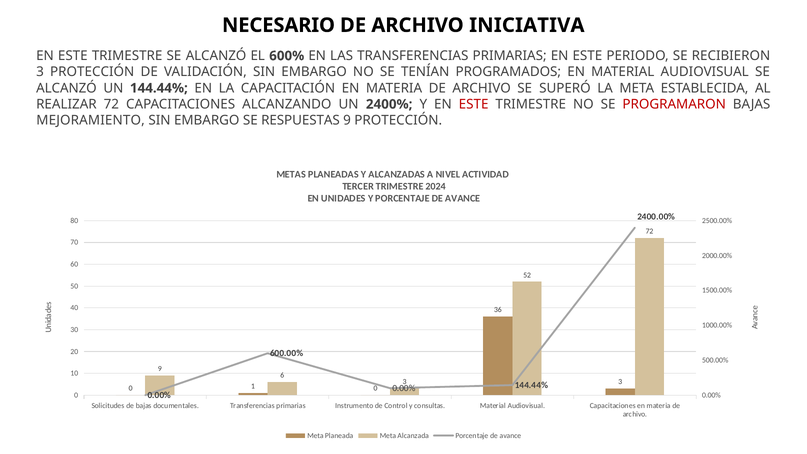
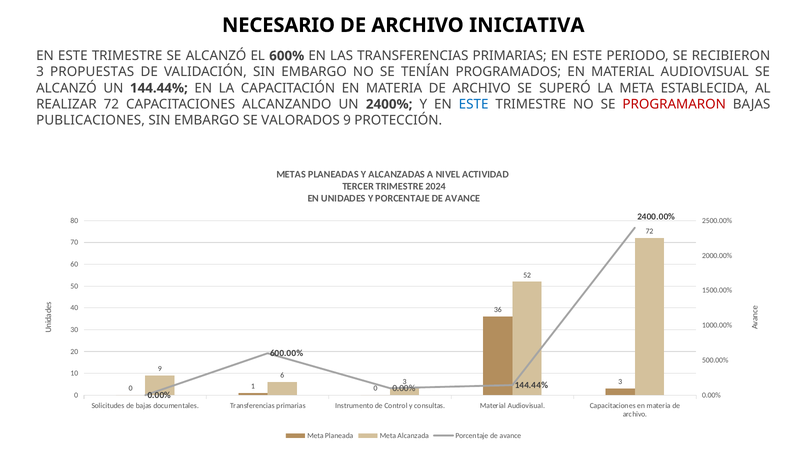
3 PROTECCIÓN: PROTECCIÓN -> PROPUESTAS
ESTE at (474, 104) colour: red -> blue
MEJORAMIENTO: MEJORAMIENTO -> PUBLICACIONES
RESPUESTAS: RESPUESTAS -> VALORADOS
